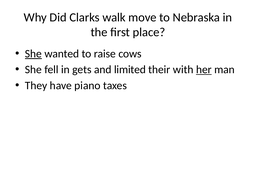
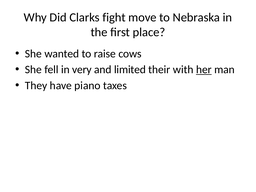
walk: walk -> fight
She at (33, 54) underline: present -> none
gets: gets -> very
